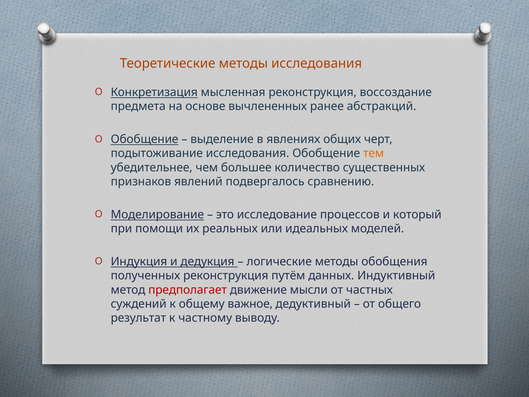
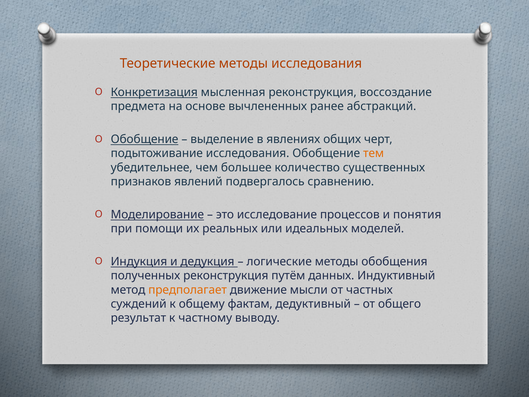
который: который -> понятия
предполагает colour: red -> orange
важное: важное -> фактам
